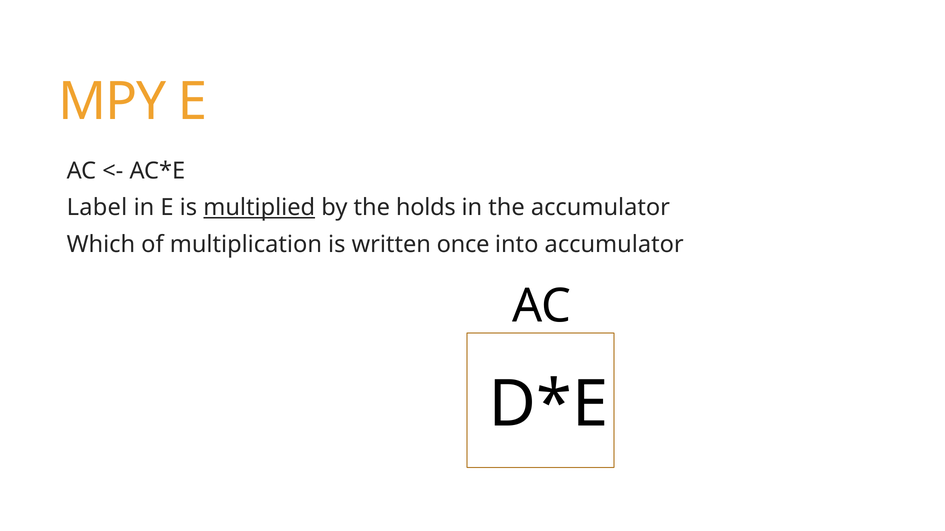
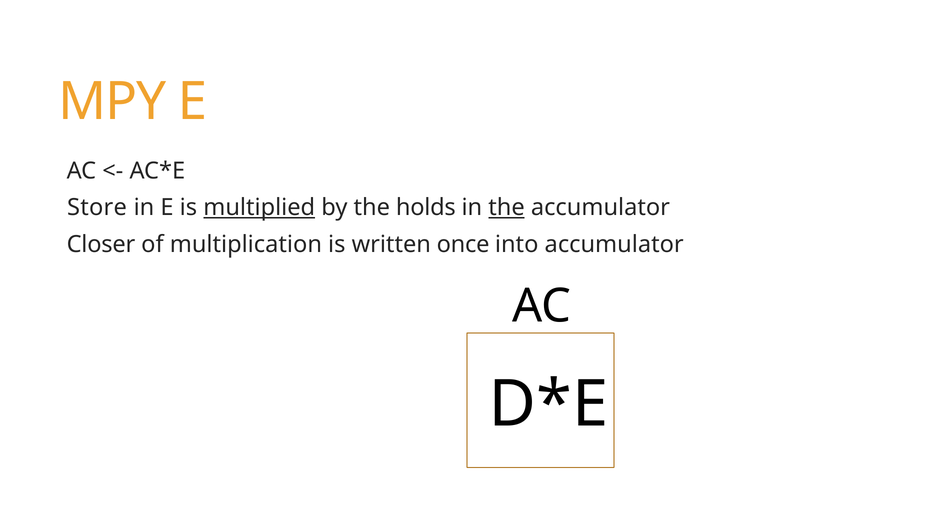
Label: Label -> Store
the at (507, 208) underline: none -> present
Which: Which -> Closer
